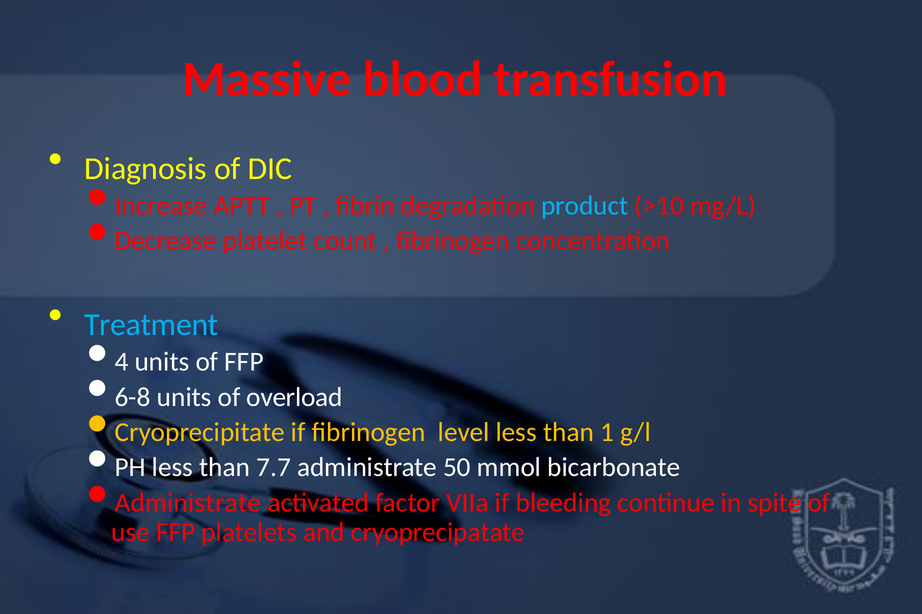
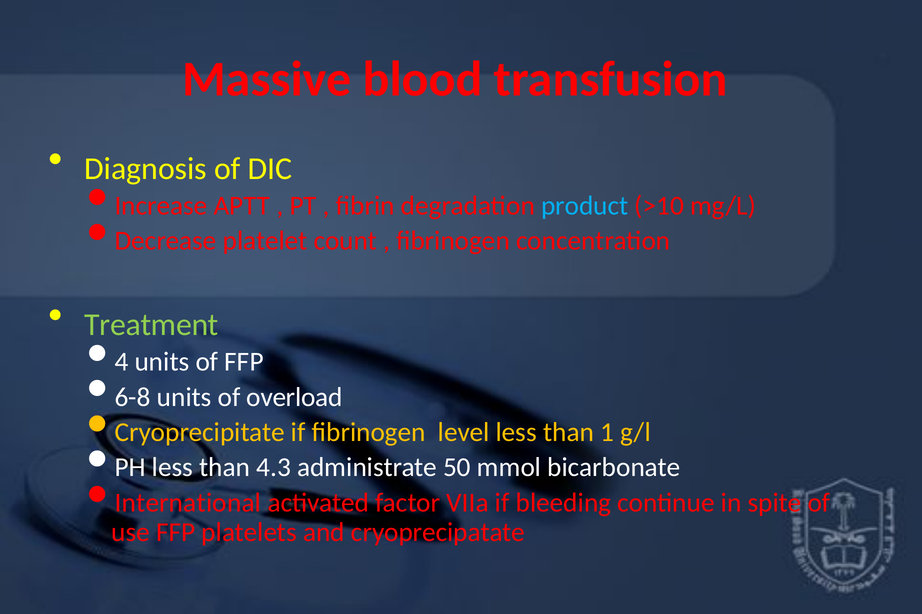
Treatment colour: light blue -> light green
7.7: 7.7 -> 4.3
Administrate at (188, 503): Administrate -> International
